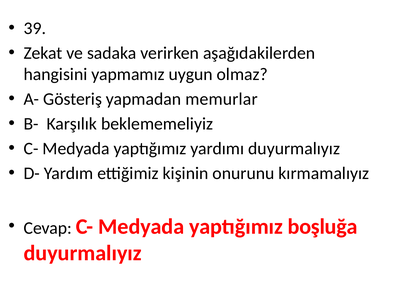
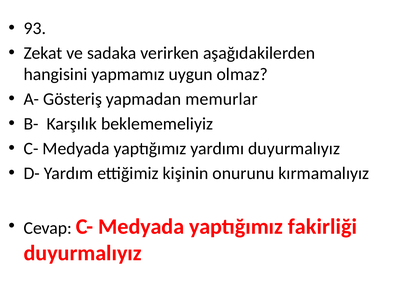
39: 39 -> 93
boşluğa: boşluğa -> fakirliği
